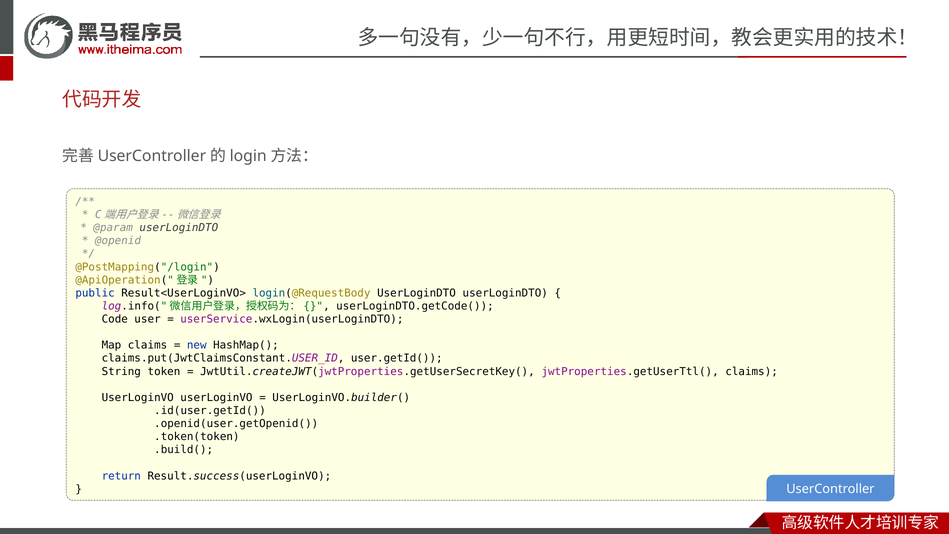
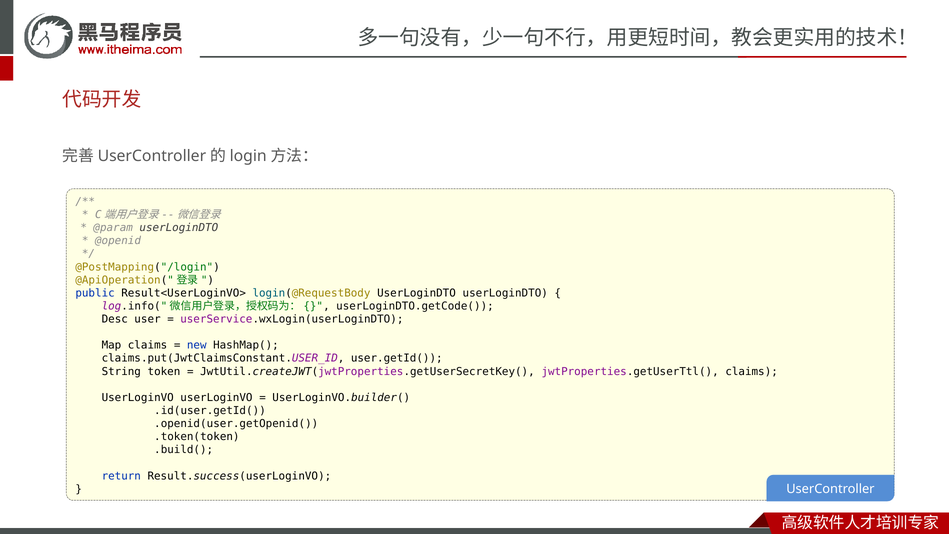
Code: Code -> Desc
